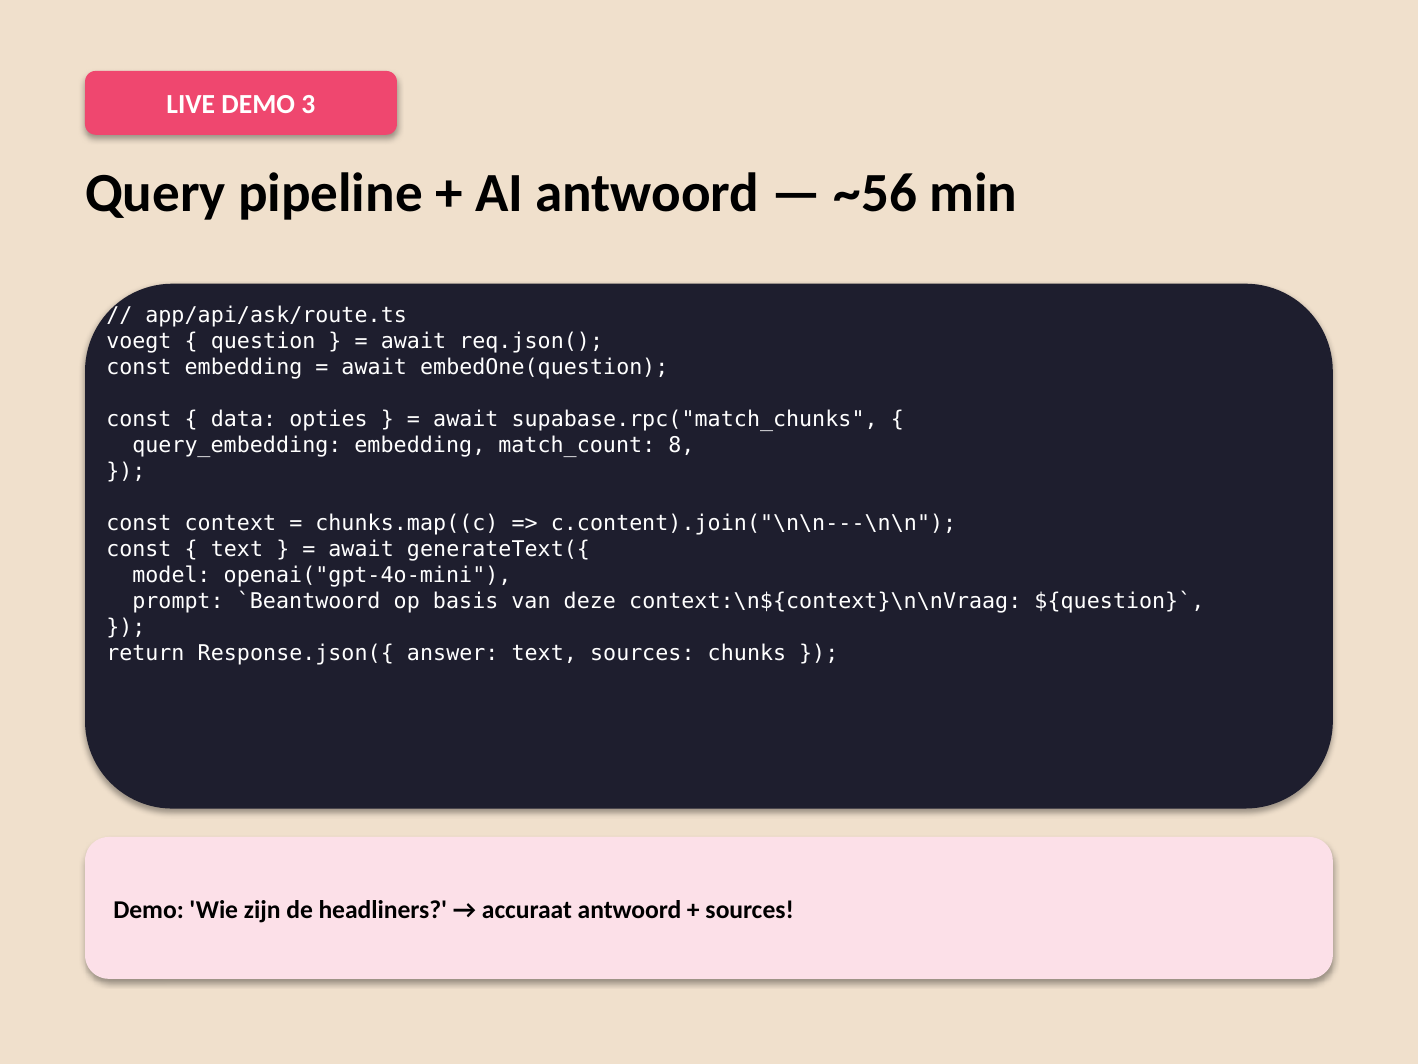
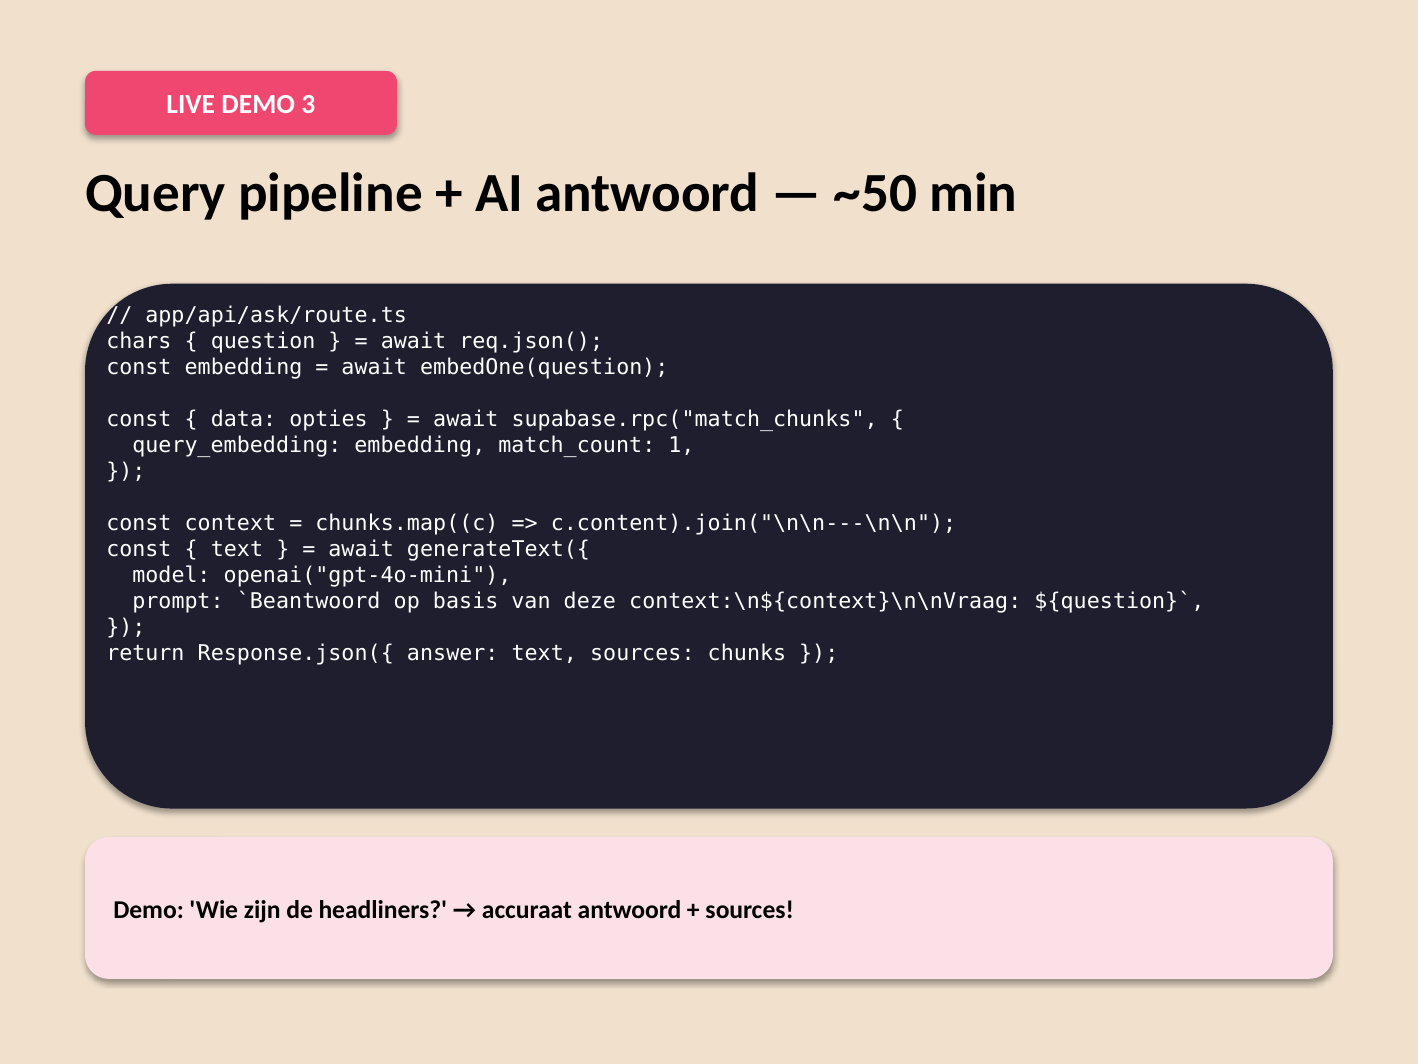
~56: ~56 -> ~50
voegt: voegt -> chars
8: 8 -> 1
